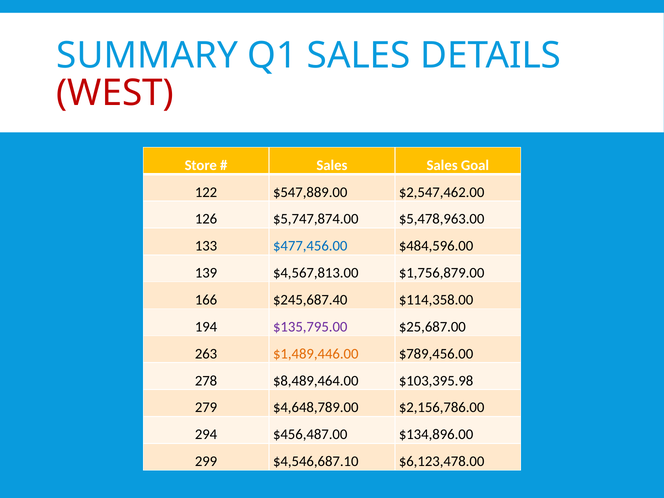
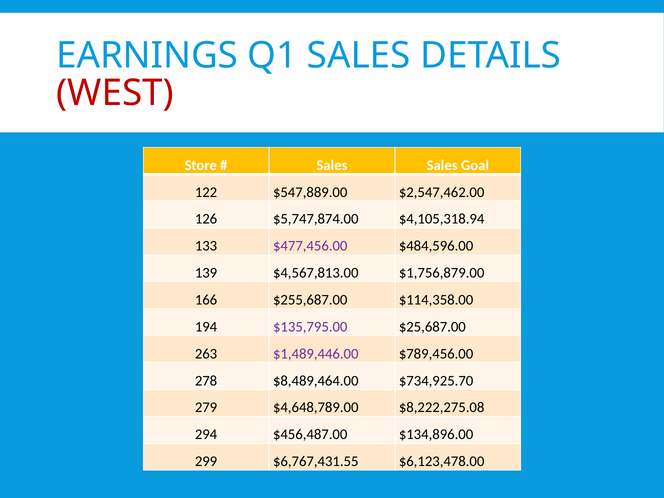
SUMMARY: SUMMARY -> EARNINGS
$5,478,963.00: $5,478,963.00 -> $4,105,318.94
$477,456.00 colour: blue -> purple
$245,687.40: $245,687.40 -> $255,687.00
$1,489,446.00 colour: orange -> purple
$103,395.98: $103,395.98 -> $734,925.70
$2,156,786.00: $2,156,786.00 -> $8,222,275.08
$4,546,687.10: $4,546,687.10 -> $6,767,431.55
